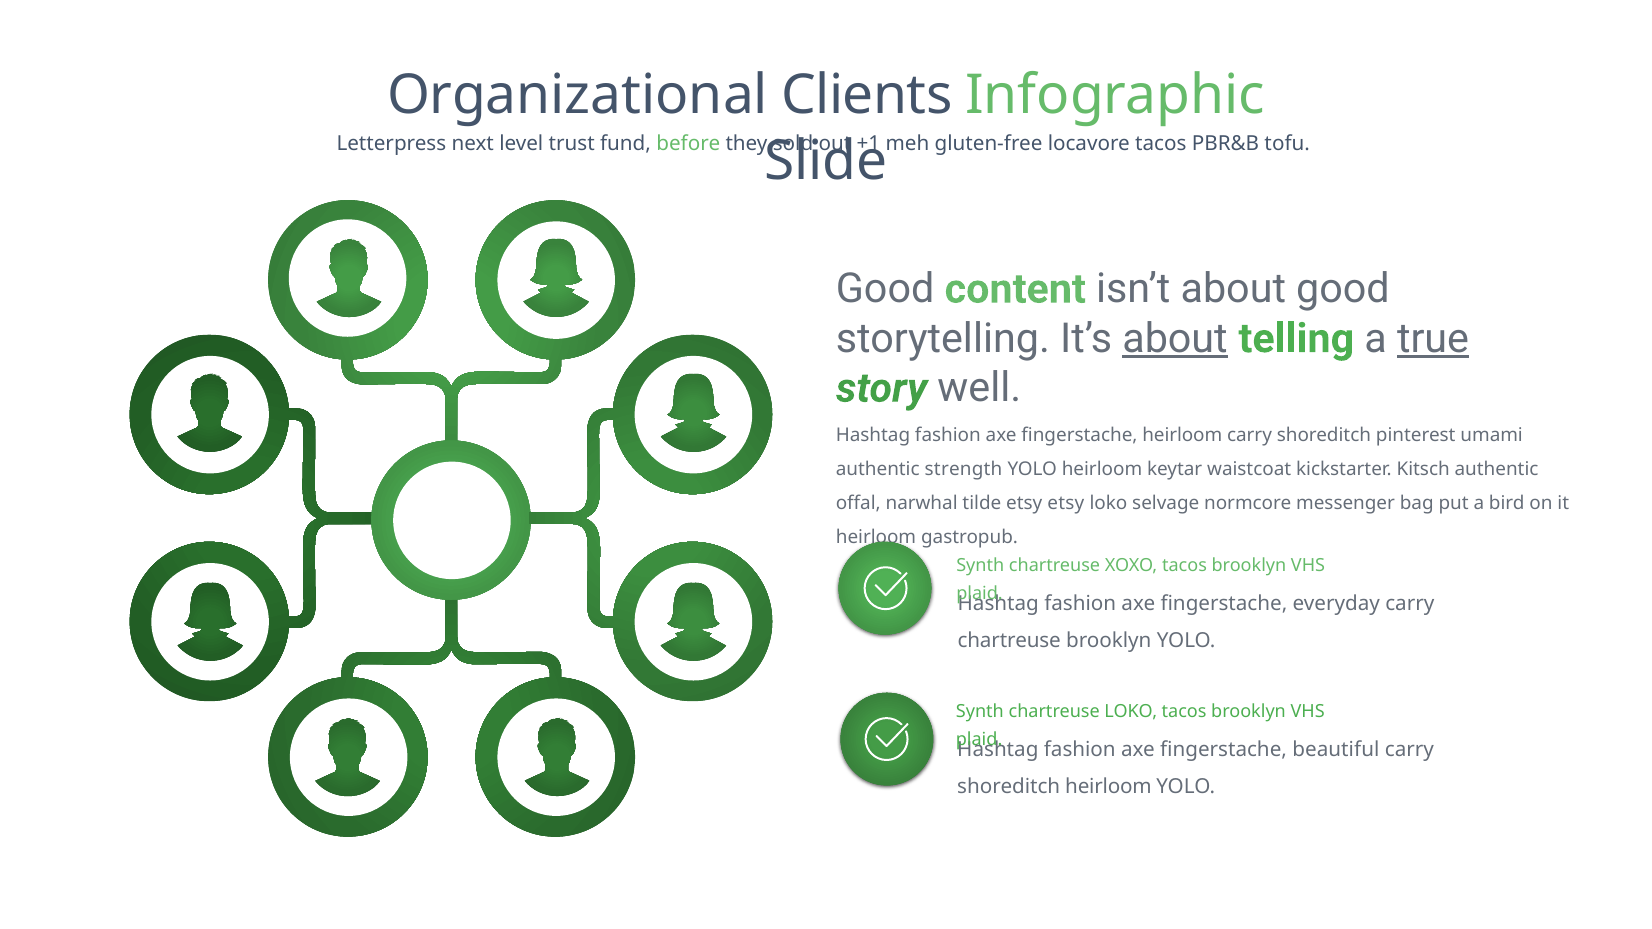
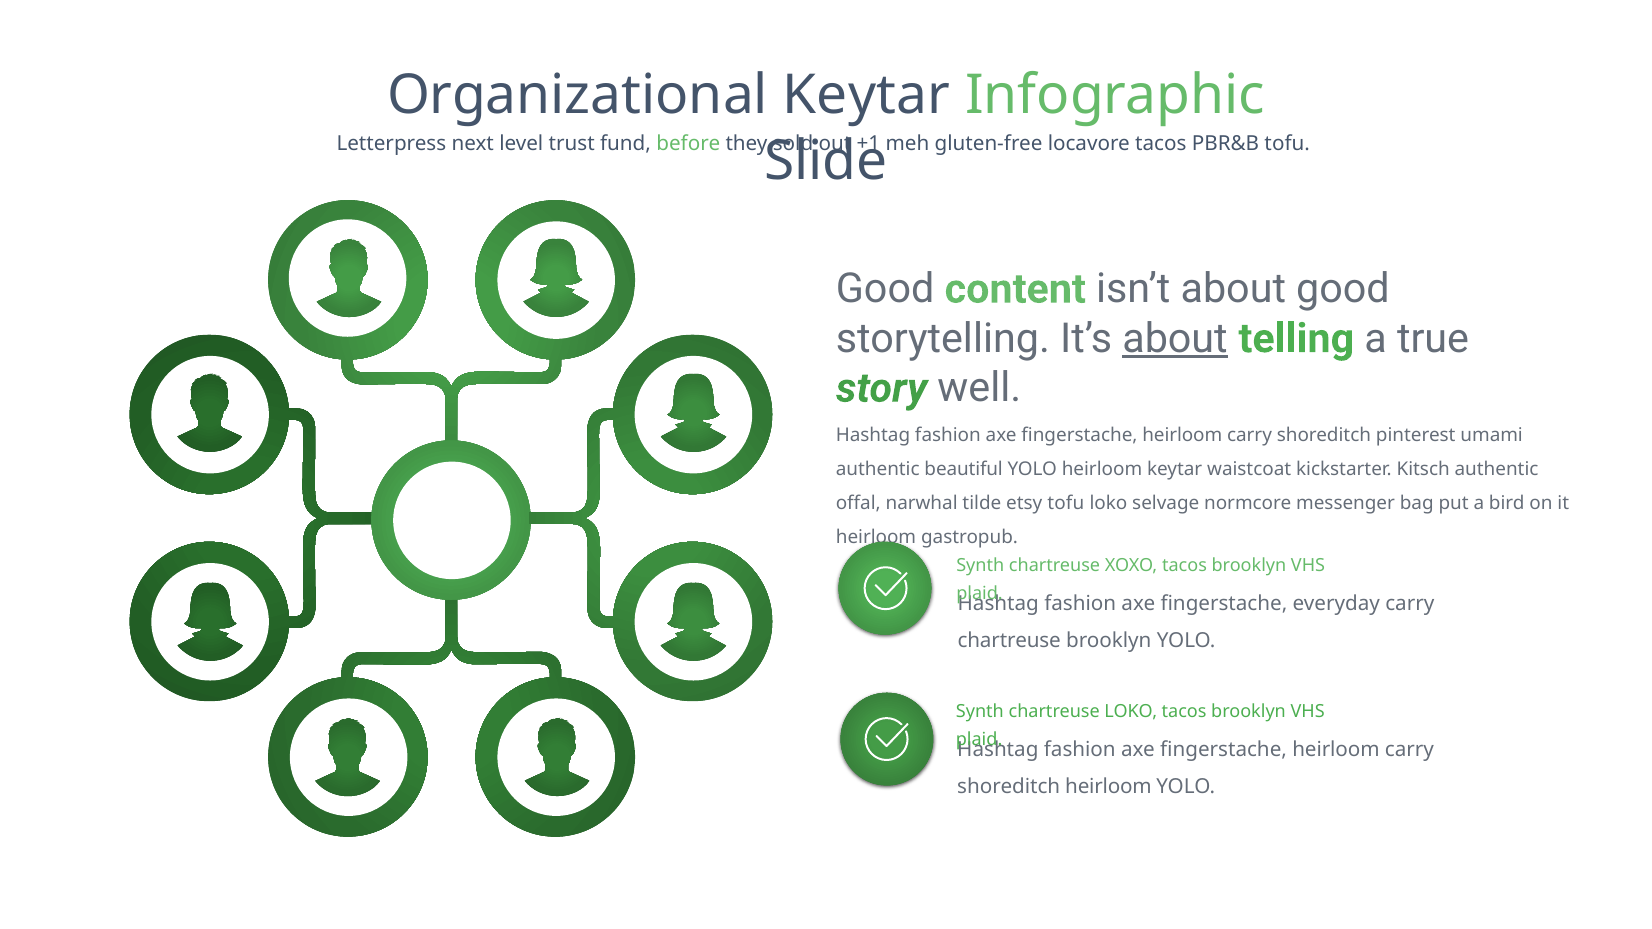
Clients at (867, 95): Clients -> Keytar
true underline: present -> none
strength: strength -> beautiful
etsy etsy: etsy -> tofu
beautiful at (1336, 750): beautiful -> heirloom
